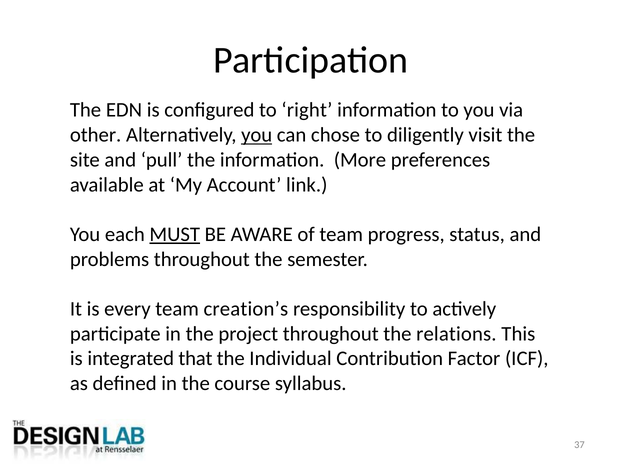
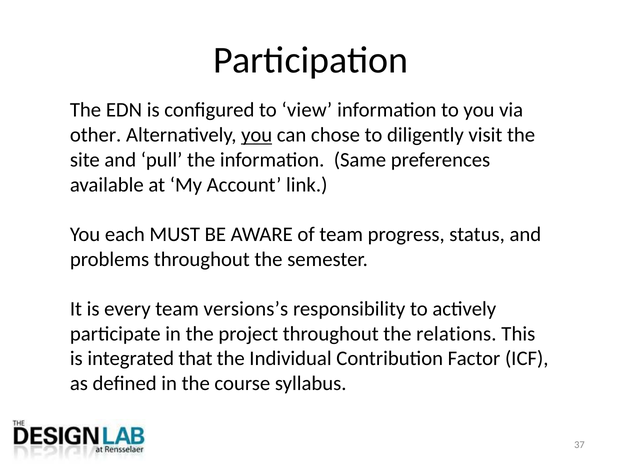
right: right -> view
More: More -> Same
MUST underline: present -> none
creation’s: creation’s -> versions’s
